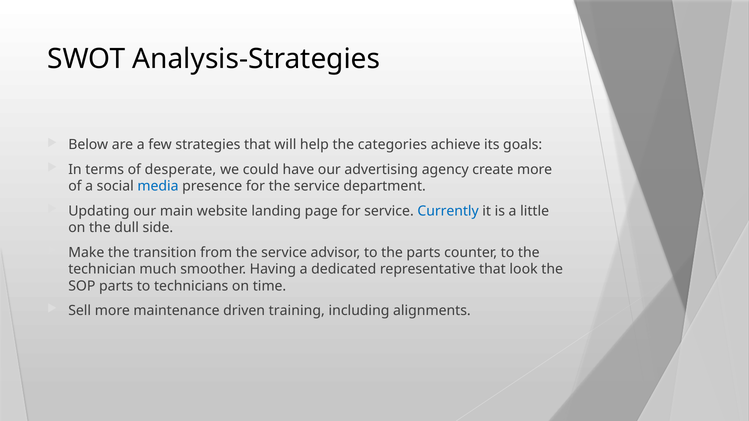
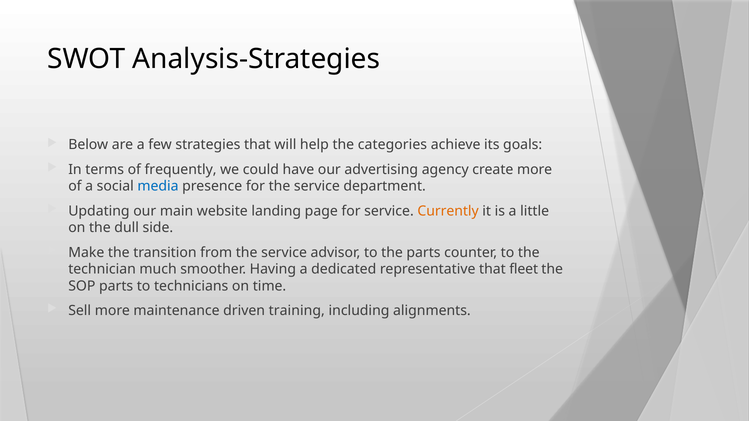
desperate: desperate -> frequently
Currently colour: blue -> orange
look: look -> fleet
